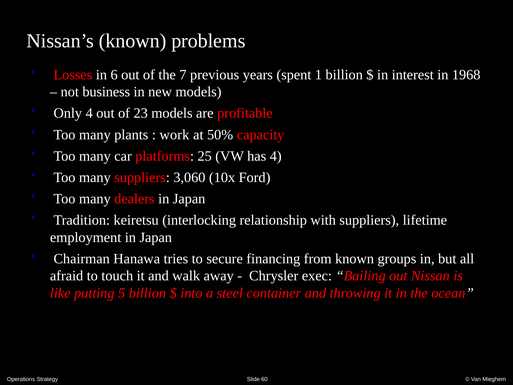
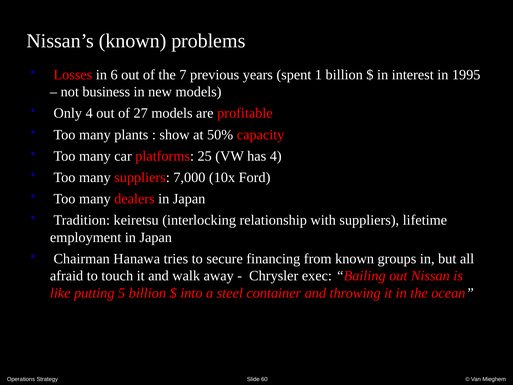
1968: 1968 -> 1995
23: 23 -> 27
work: work -> show
3,060: 3,060 -> 7,000
